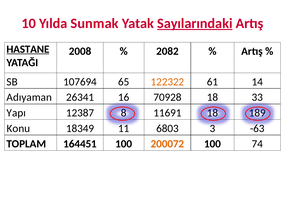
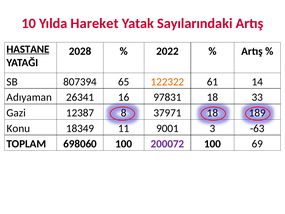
Sunmak: Sunmak -> Hareket
Sayılarındaki underline: present -> none
2008: 2008 -> 2028
2082: 2082 -> 2022
107694: 107694 -> 807394
70928: 70928 -> 97831
Yapı: Yapı -> Gazi
11691: 11691 -> 37971
6803: 6803 -> 9001
164451: 164451 -> 698060
200072 colour: orange -> purple
74: 74 -> 69
